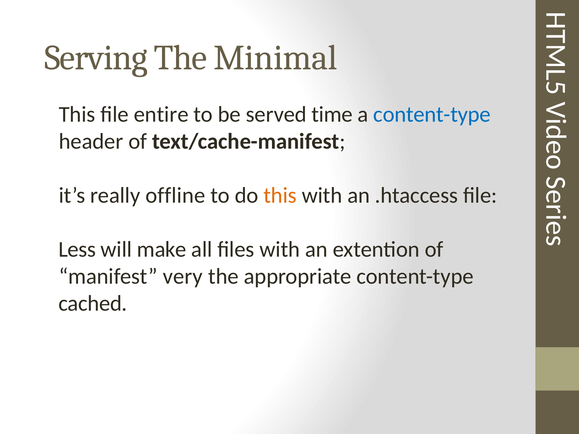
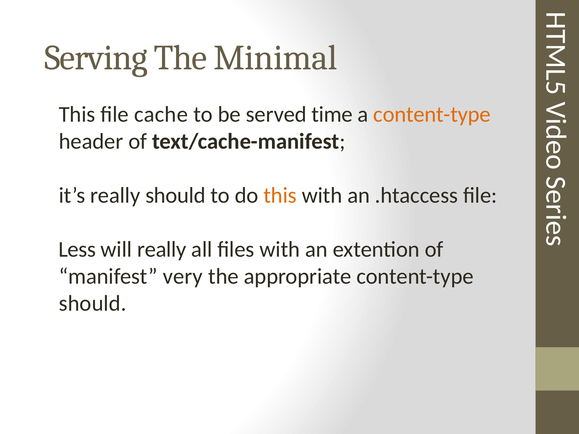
entire: entire -> cache
content-type at (432, 114) colour: blue -> orange
really offline: offline -> should
will make: make -> really
cached at (93, 304): cached -> should
